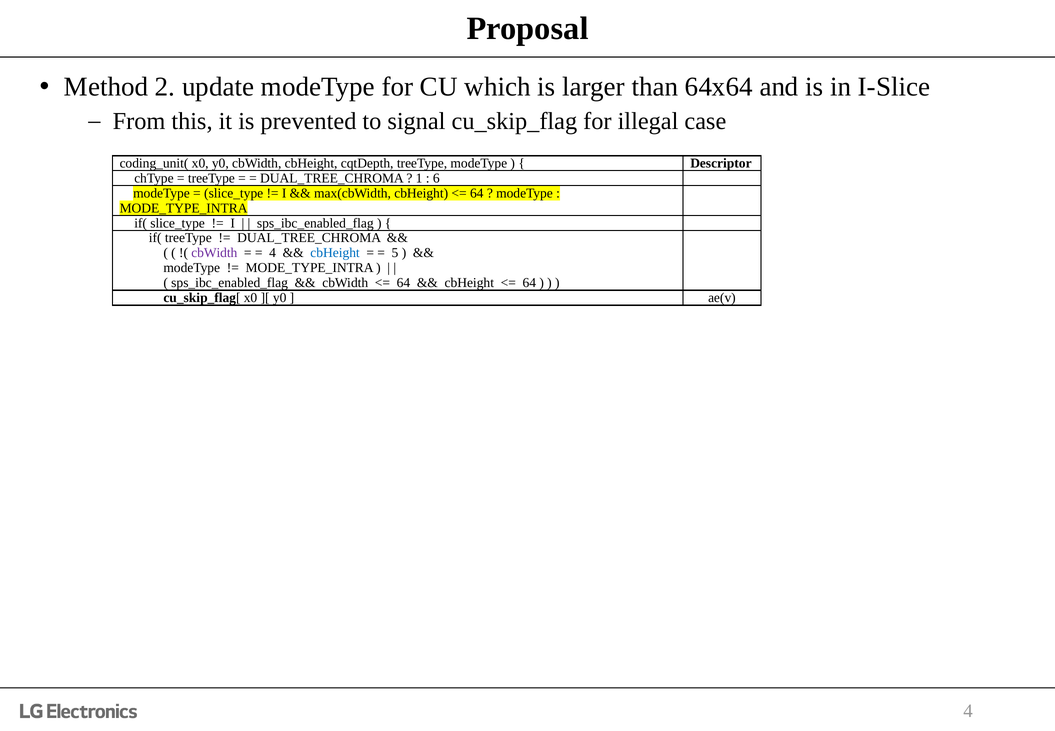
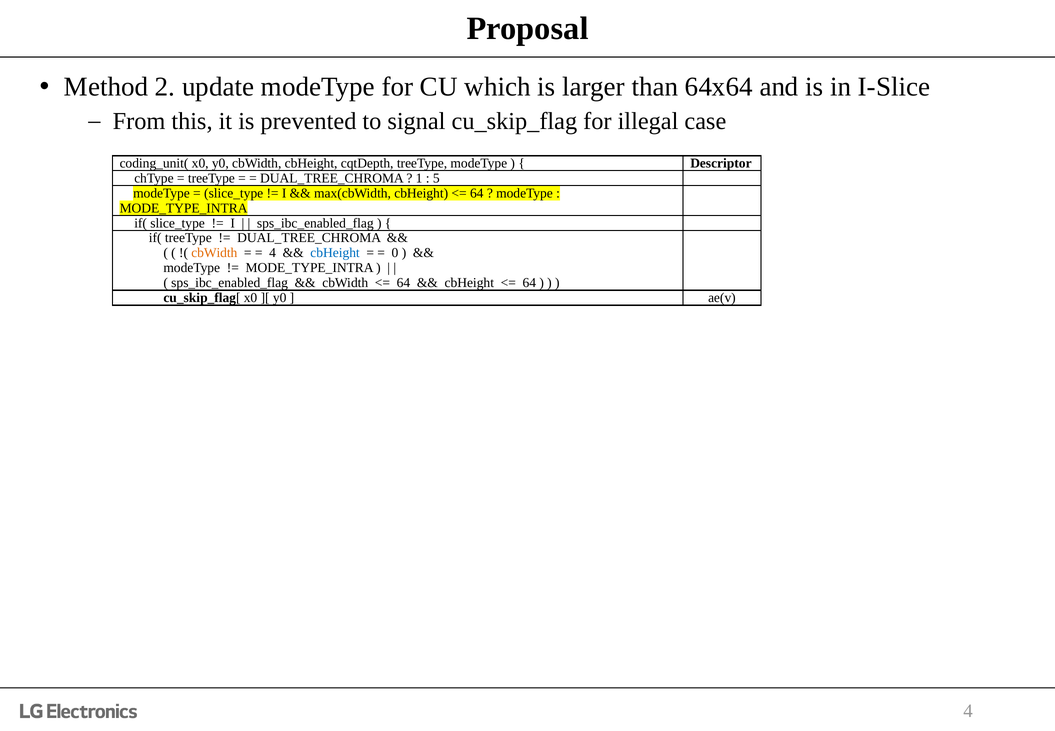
6: 6 -> 5
cbWidth at (214, 253) colour: purple -> orange
5: 5 -> 0
